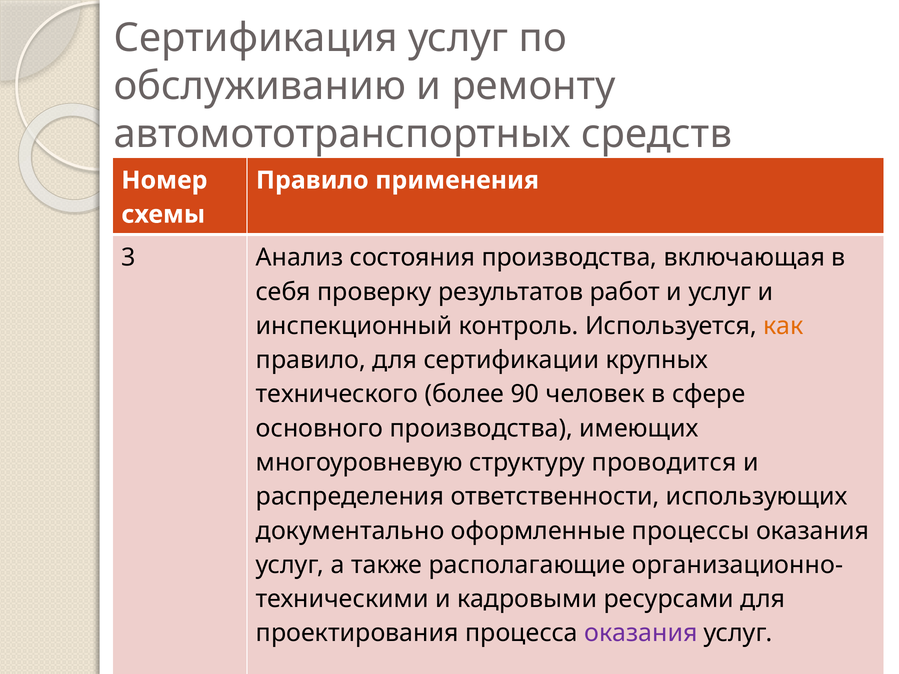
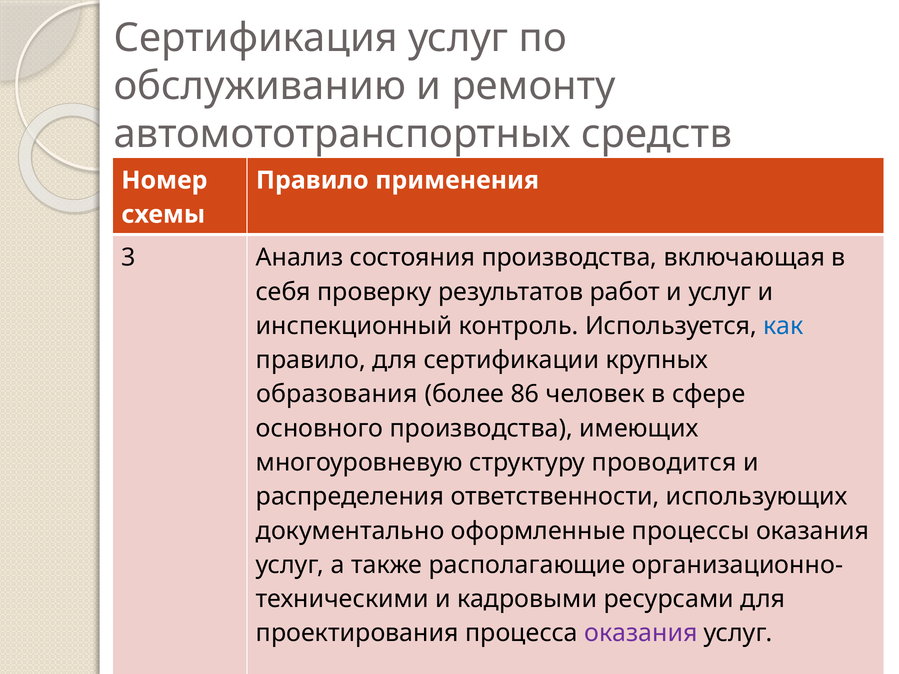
как colour: orange -> blue
технического: технического -> образования
90: 90 -> 86
